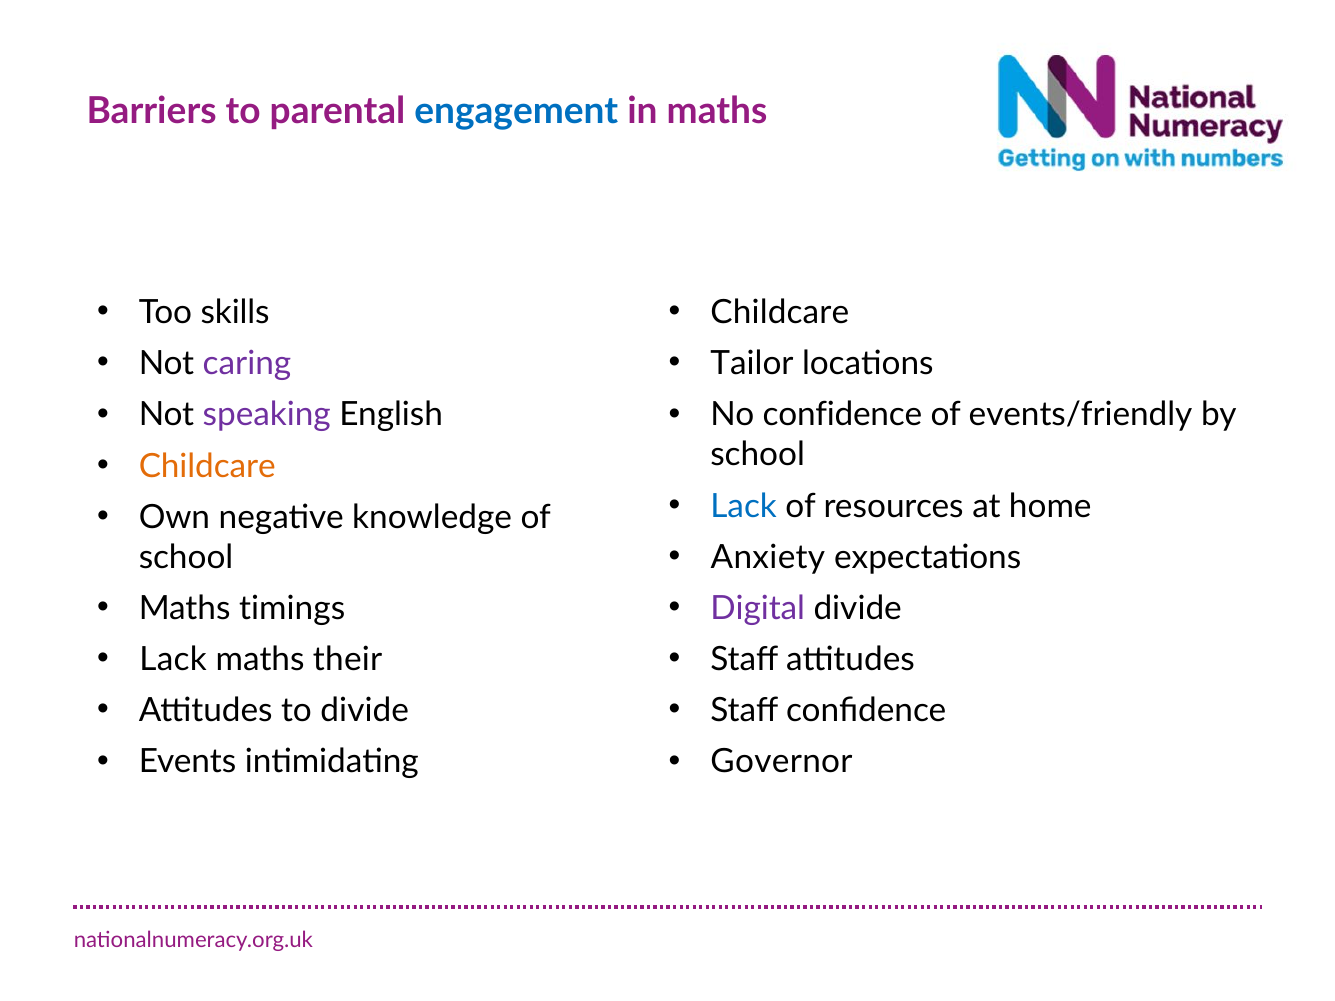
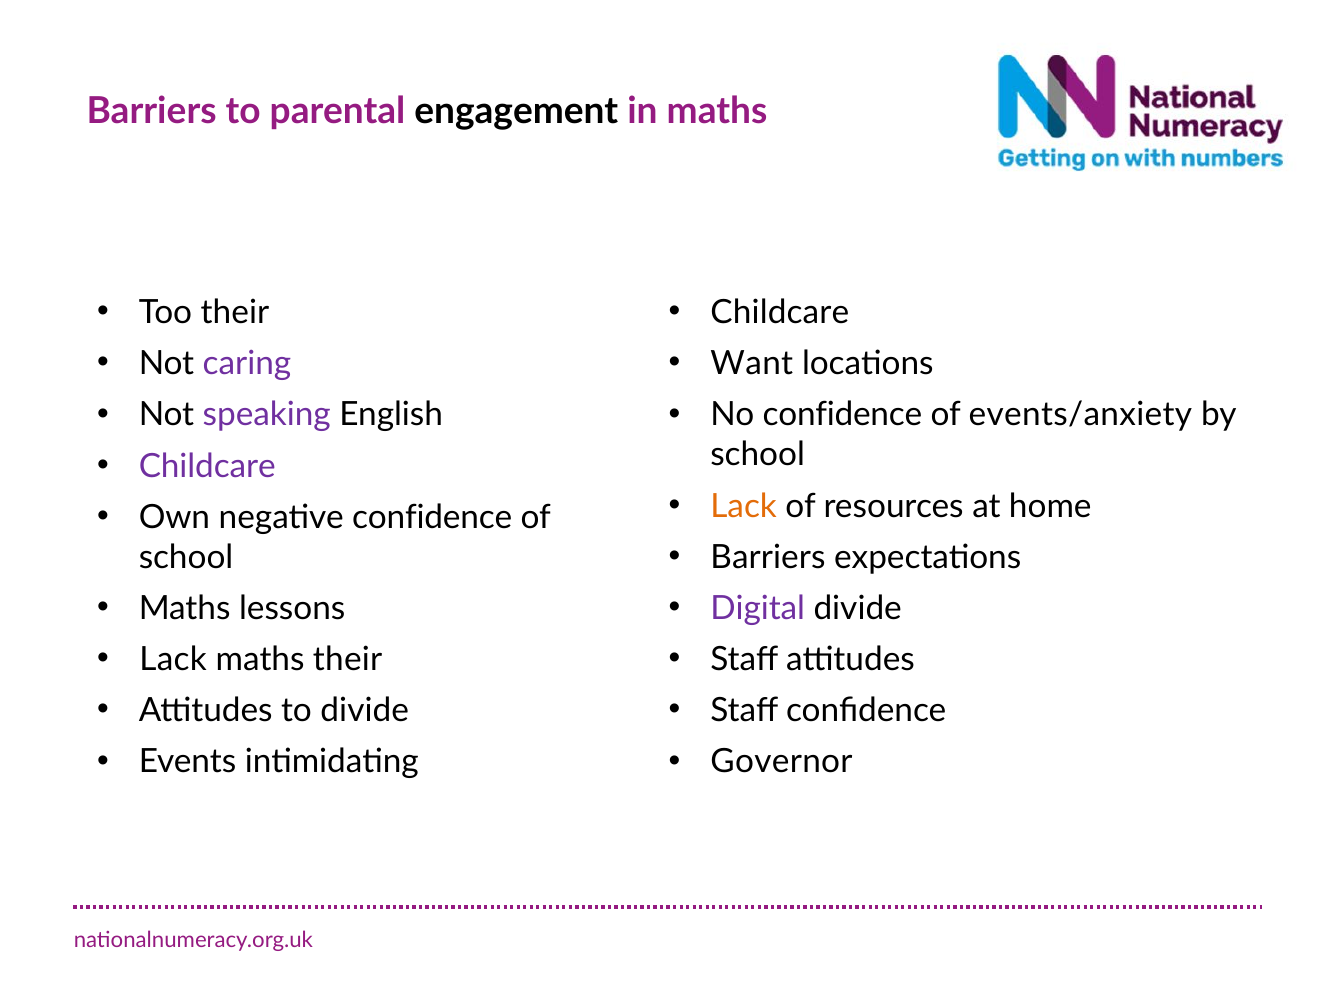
engagement colour: blue -> black
Too skills: skills -> their
Tailor: Tailor -> Want
events/friendly: events/friendly -> events/anxiety
Childcare at (207, 466) colour: orange -> purple
Lack at (744, 506) colour: blue -> orange
negative knowledge: knowledge -> confidence
Anxiety at (768, 557): Anxiety -> Barriers
timings: timings -> lessons
